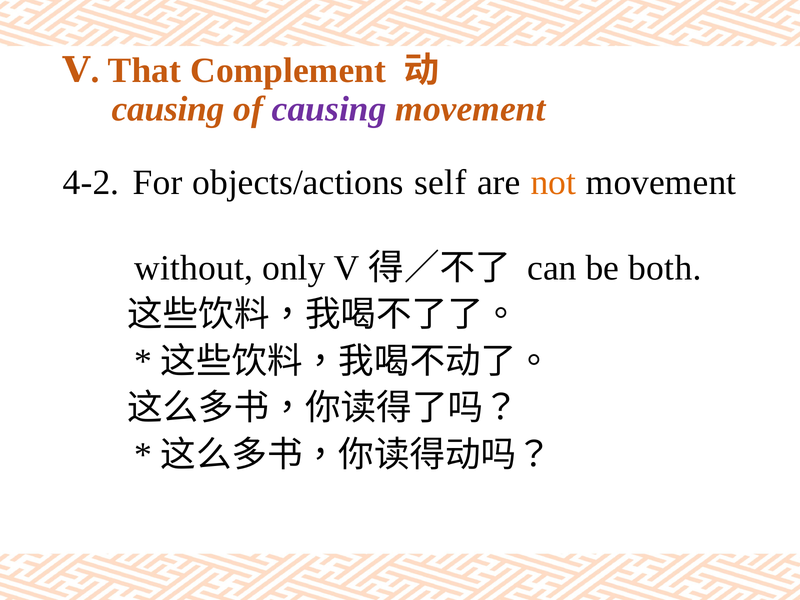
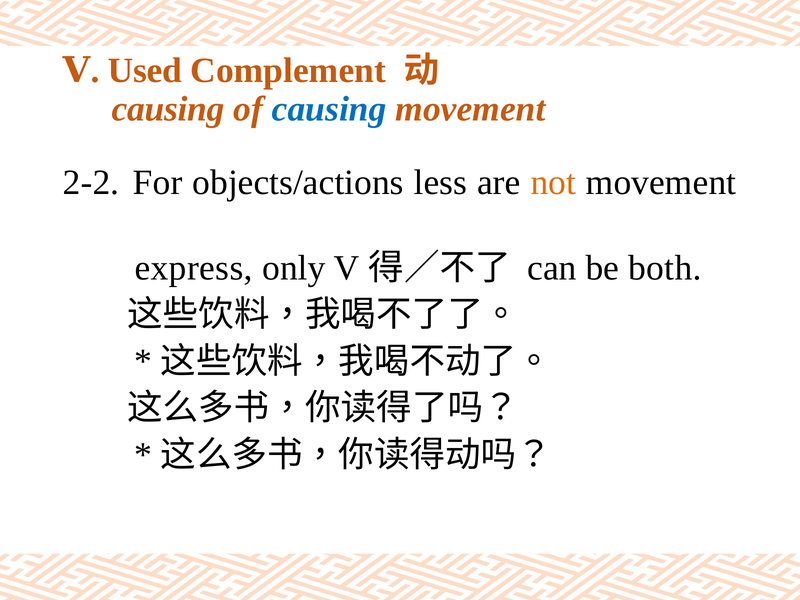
That: That -> Used
causing at (329, 109) colour: purple -> blue
4-2: 4-2 -> 2-2
self: self -> less
without: without -> express
